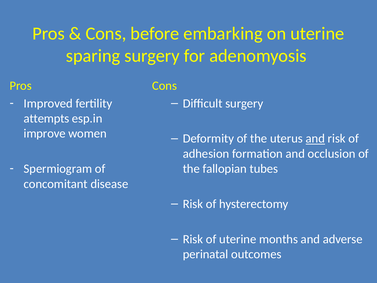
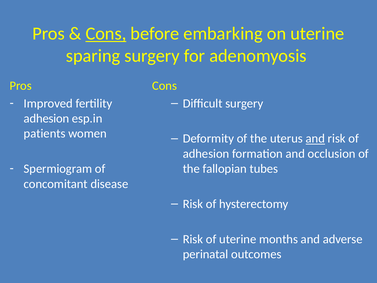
Cons at (106, 34) underline: none -> present
attempts at (47, 118): attempts -> adhesion
improve: improve -> patients
